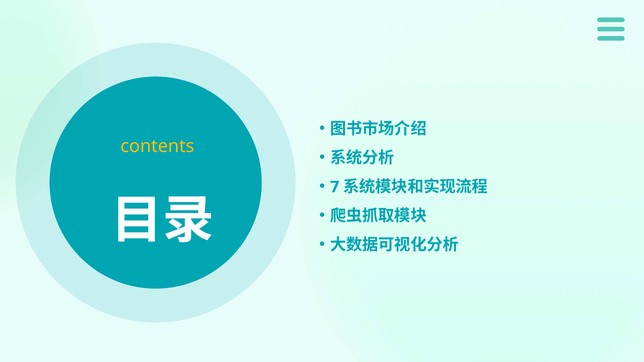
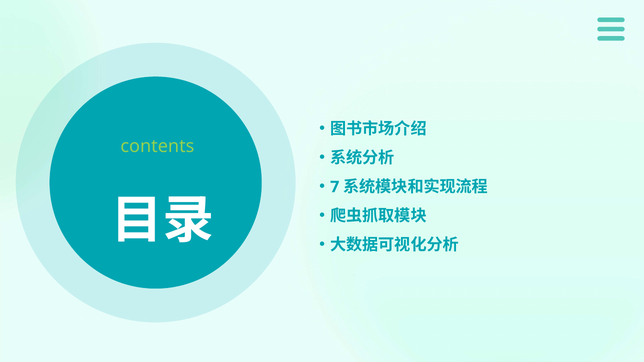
contents colour: yellow -> light green
